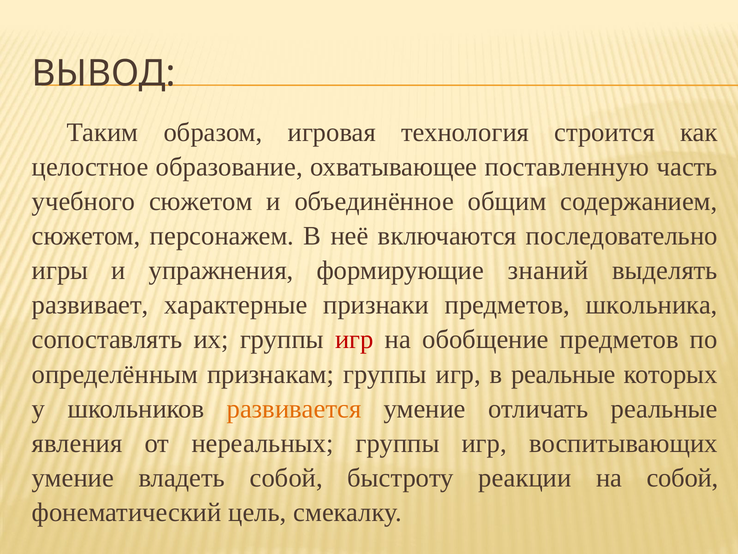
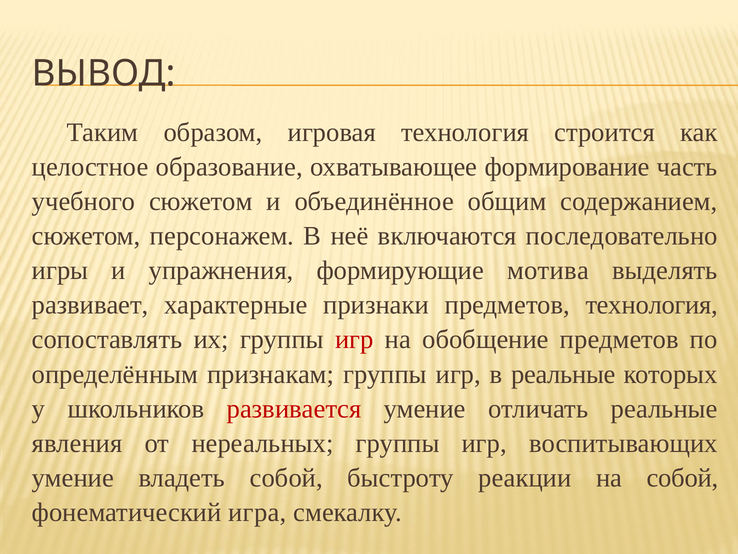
поставленную: поставленную -> формирование
знаний: знаний -> мотива
предметов школьника: школьника -> технология
развивается colour: orange -> red
цель: цель -> игра
